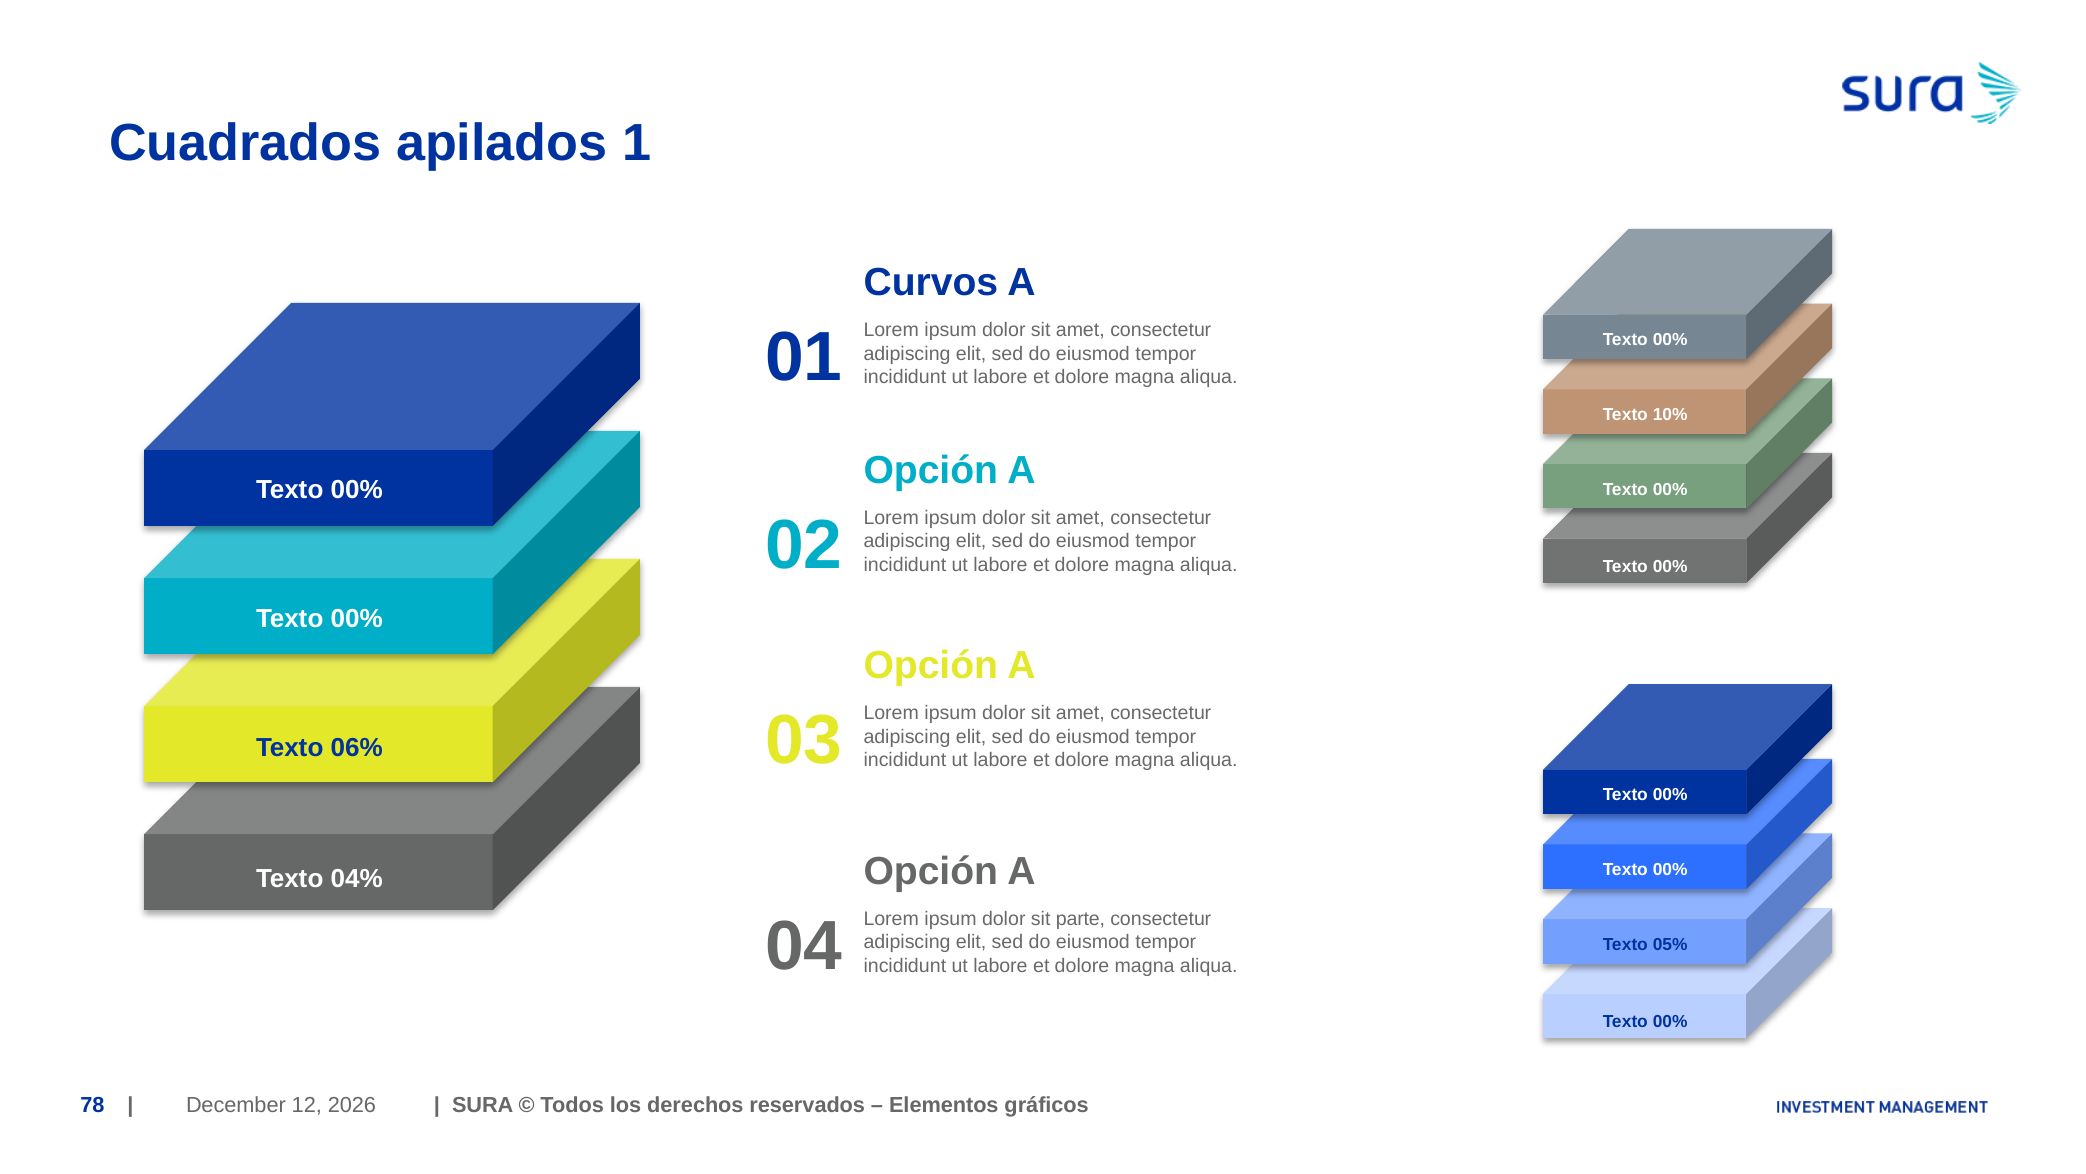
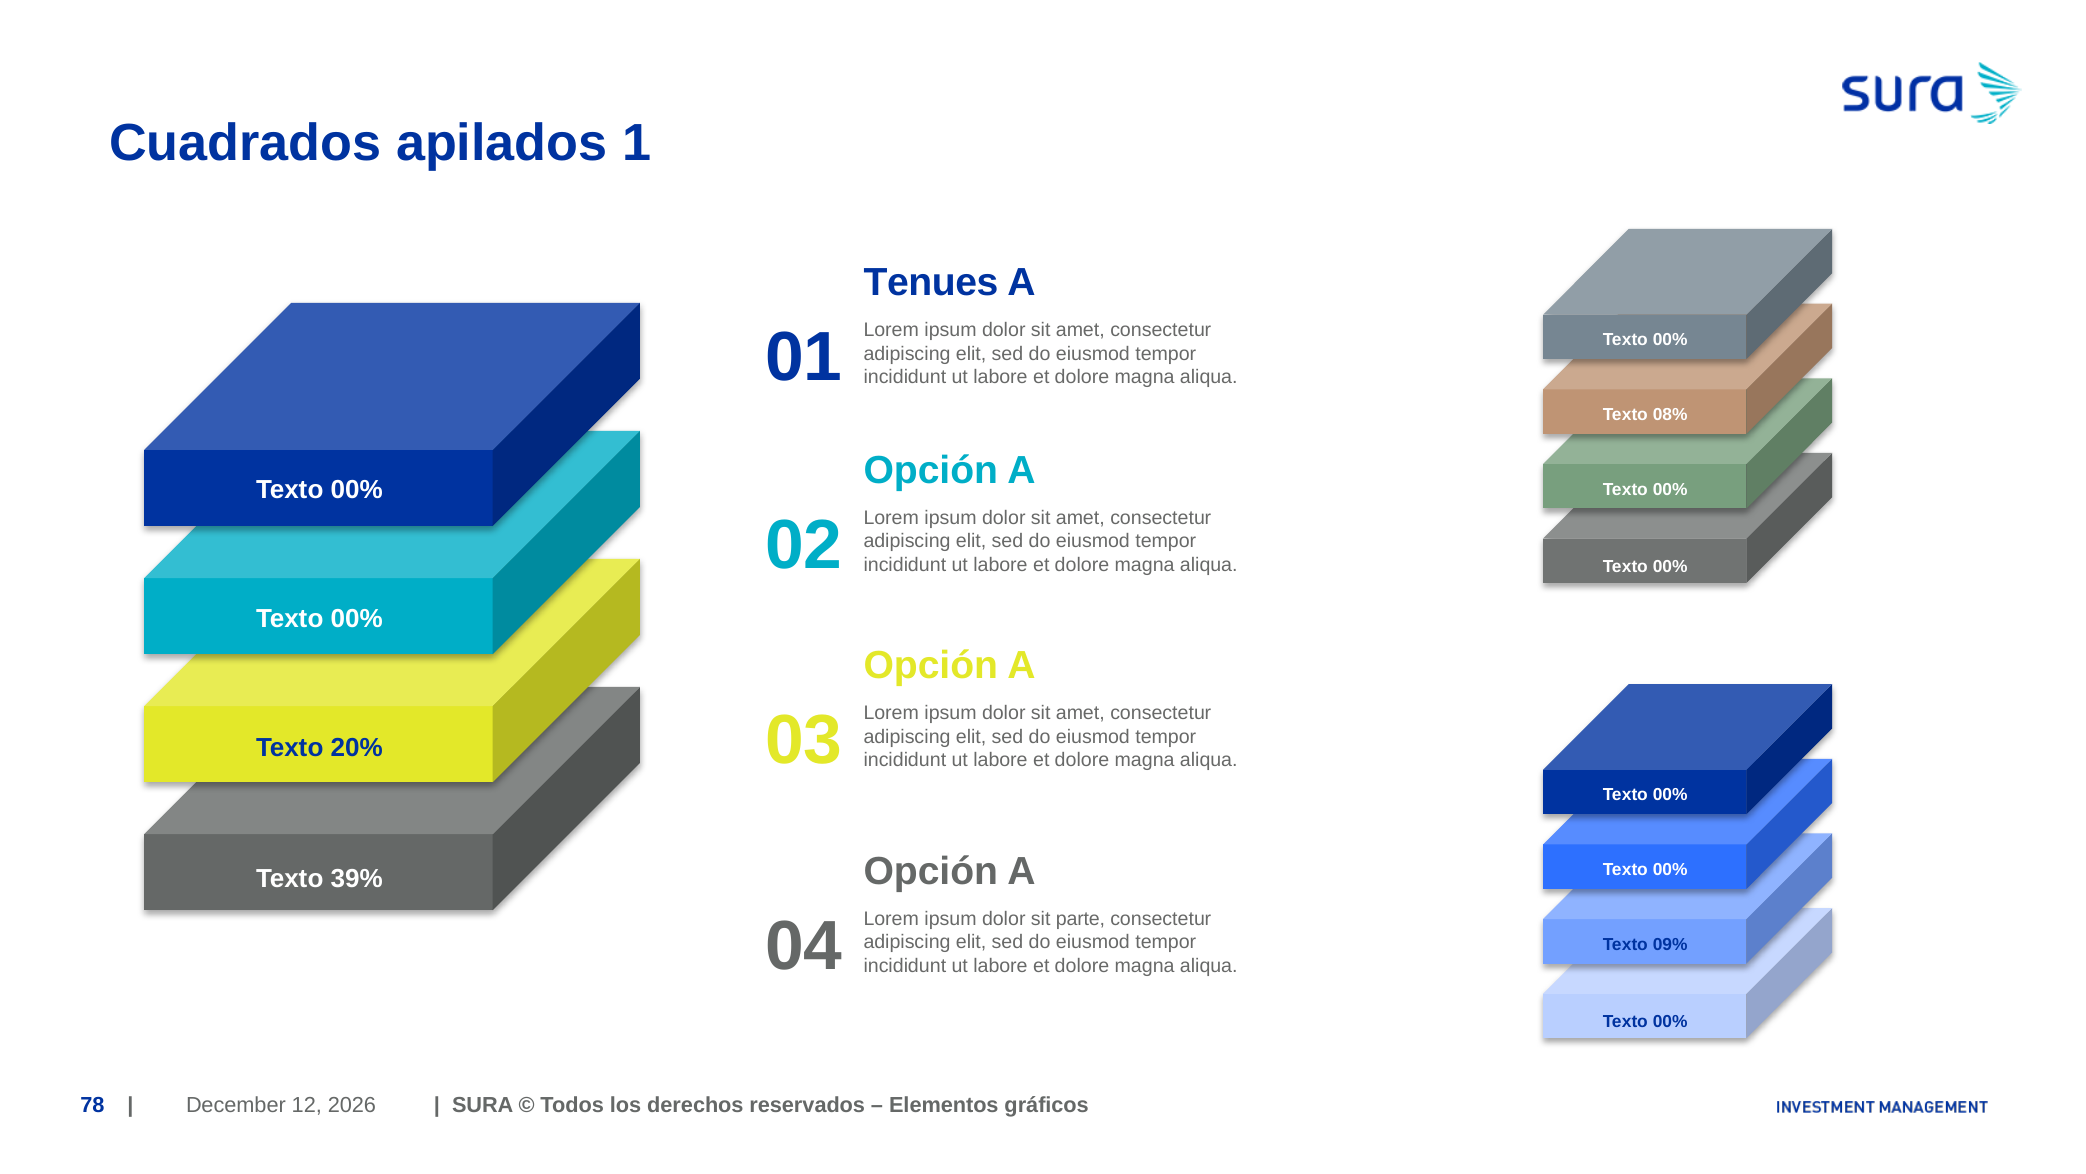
Curvos: Curvos -> Tenues
10%: 10% -> 08%
06%: 06% -> 20%
04%: 04% -> 39%
05%: 05% -> 09%
